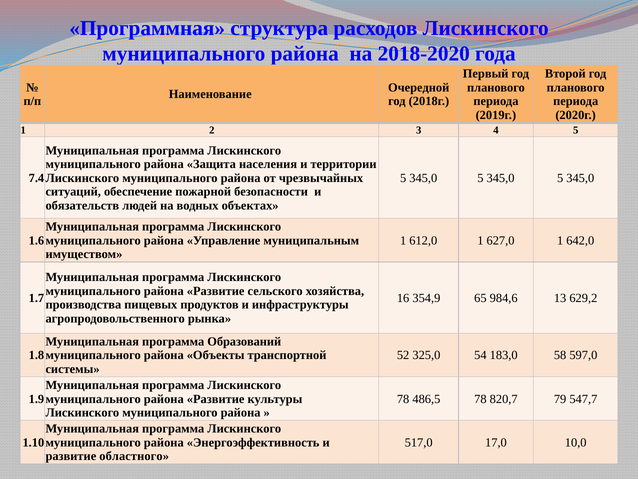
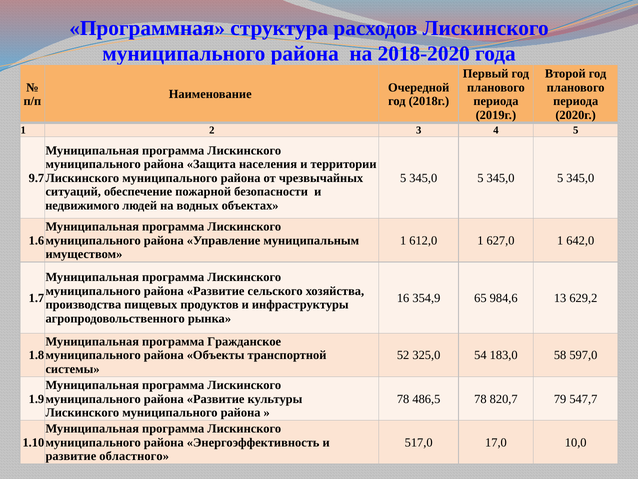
7.4: 7.4 -> 9.7
обязательств: обязательств -> недвижимого
Образований: Образований -> Гражданское
